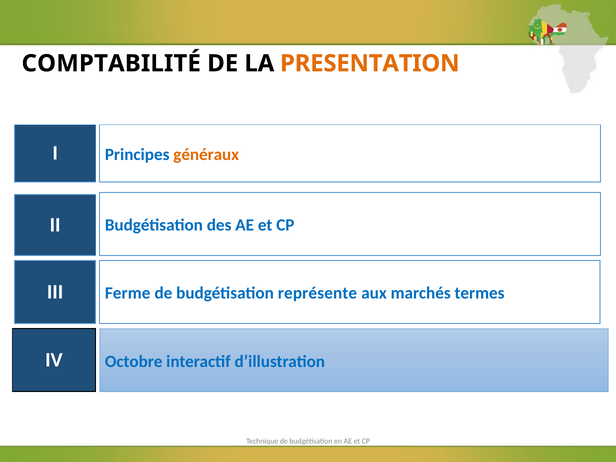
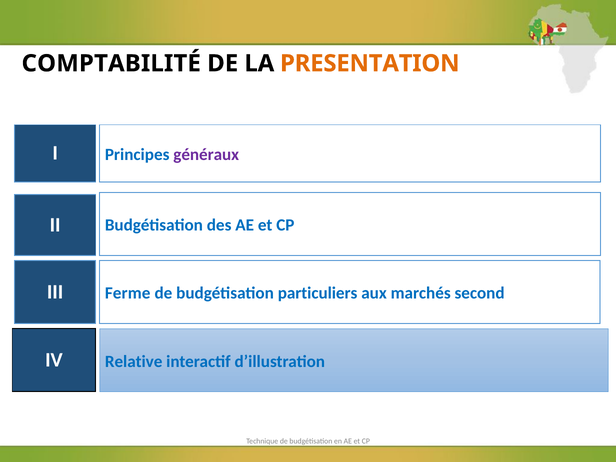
généraux colour: orange -> purple
représente: représente -> particuliers
termes: termes -> second
Octobre: Octobre -> Relative
